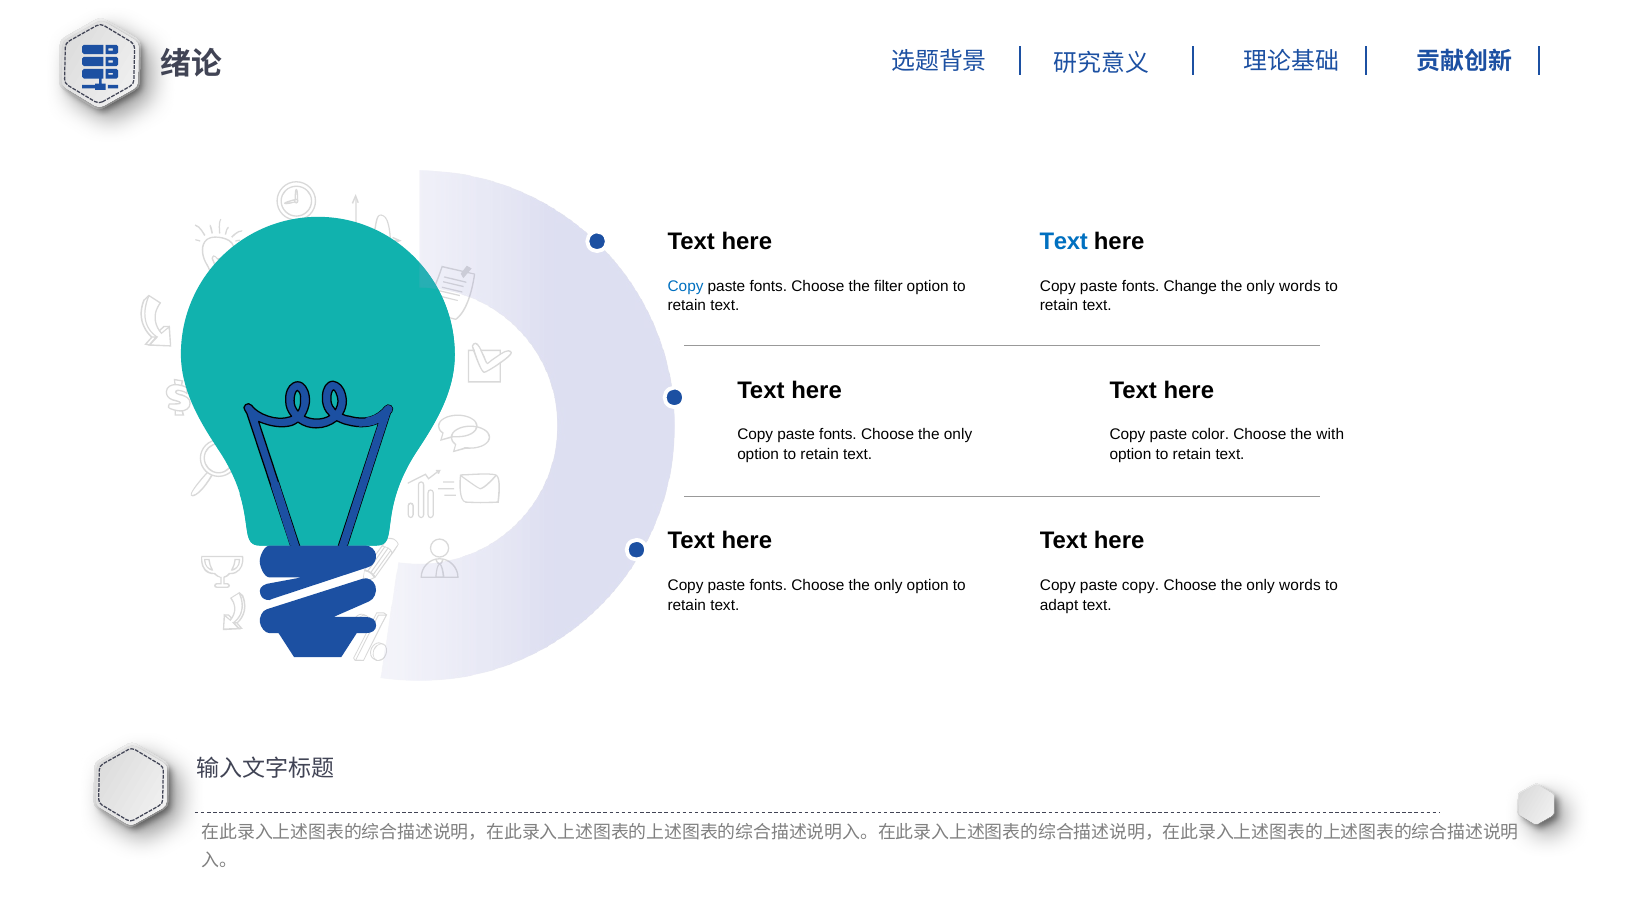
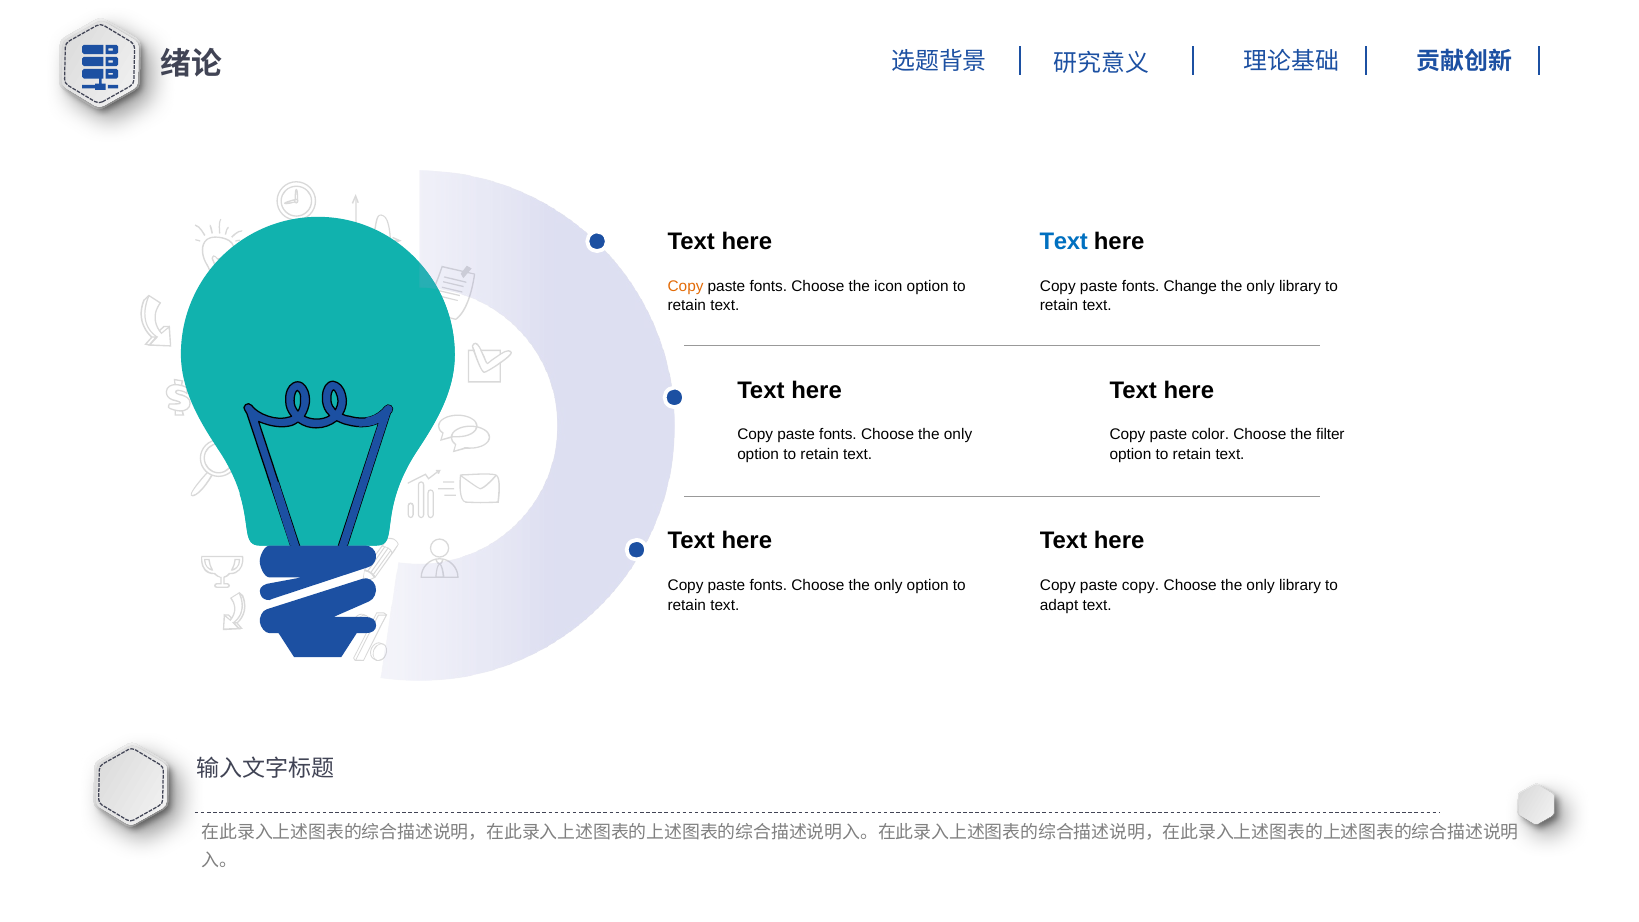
Copy at (686, 286) colour: blue -> orange
filter: filter -> icon
words at (1300, 286): words -> library
with: with -> filter
Choose the only words: words -> library
